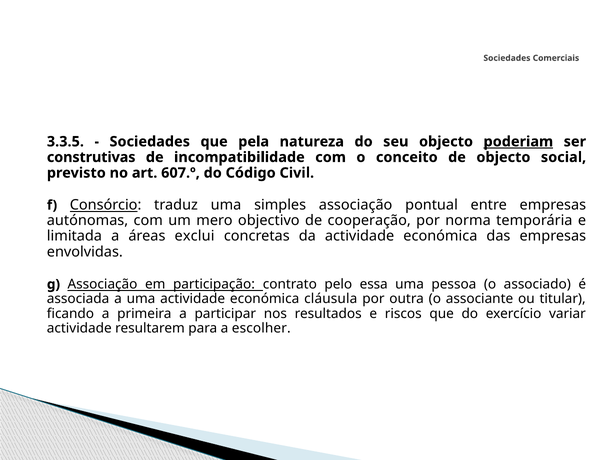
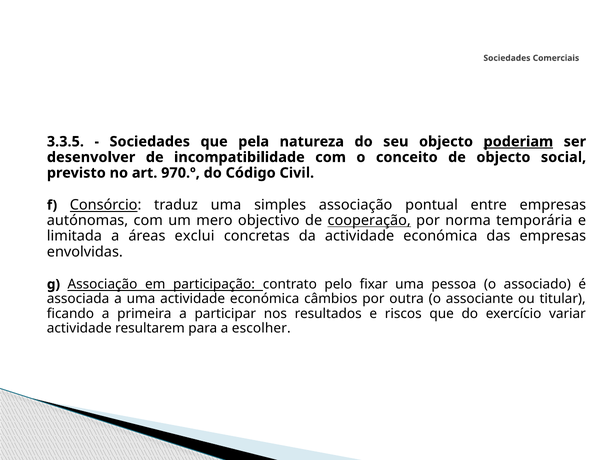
construtivas: construtivas -> desenvolver
607.º: 607.º -> 970.º
cooperação underline: none -> present
essa: essa -> fixar
cláusula: cláusula -> câmbios
